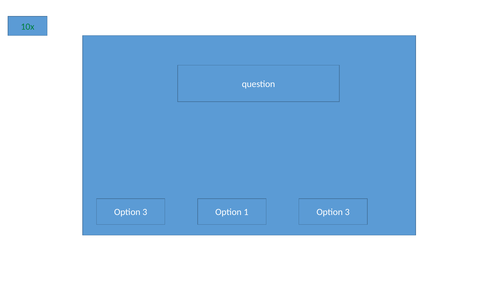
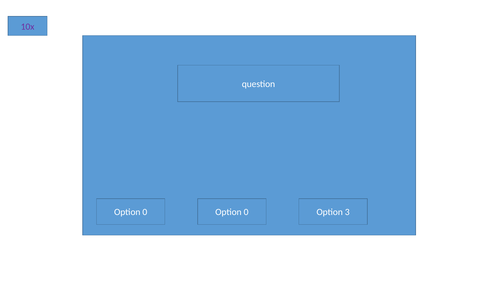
10x colour: green -> purple
3 at (145, 212): 3 -> 0
1 at (246, 212): 1 -> 0
